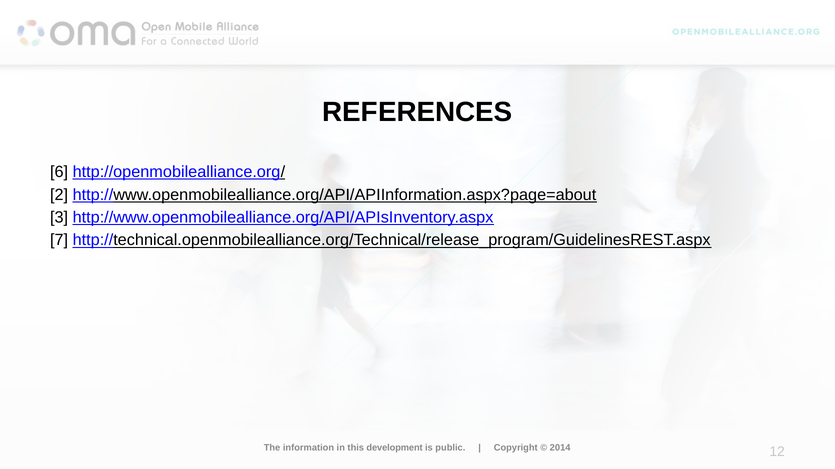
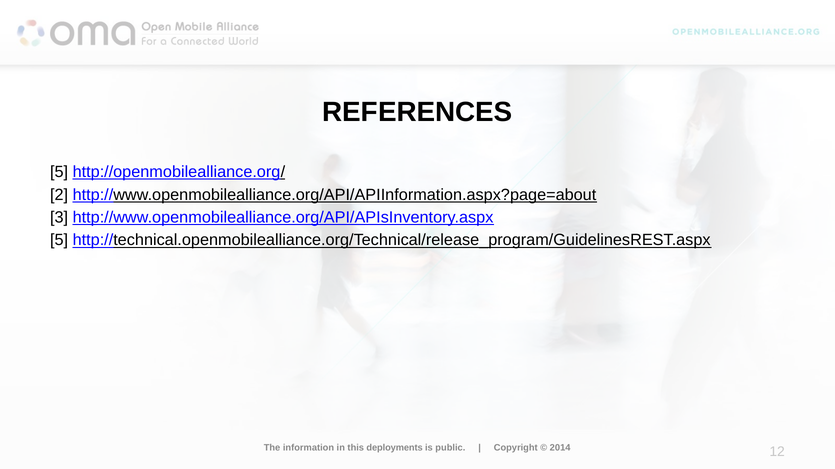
6 at (59, 172): 6 -> 5
7 at (59, 241): 7 -> 5
development: development -> deployments
